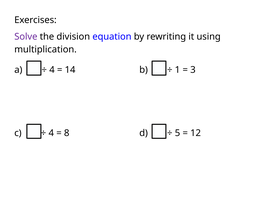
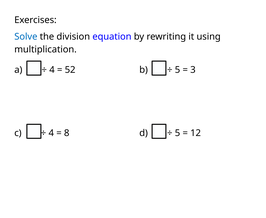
Solve colour: purple -> blue
14: 14 -> 52
1 at (177, 70): 1 -> 5
